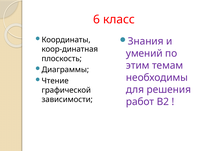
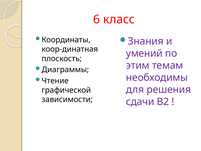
работ: работ -> сдачи
